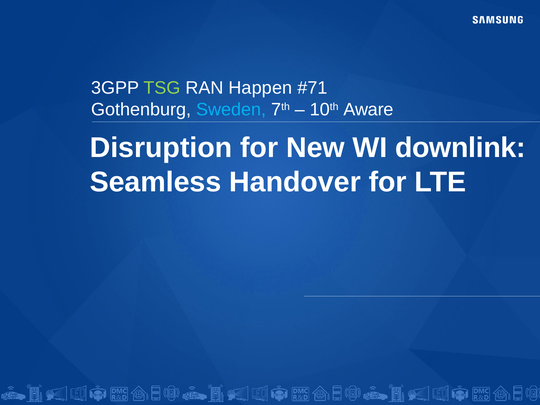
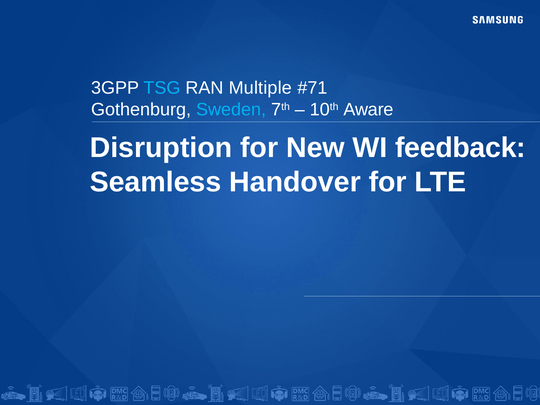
TSG colour: light green -> light blue
Happen: Happen -> Multiple
downlink: downlink -> feedback
